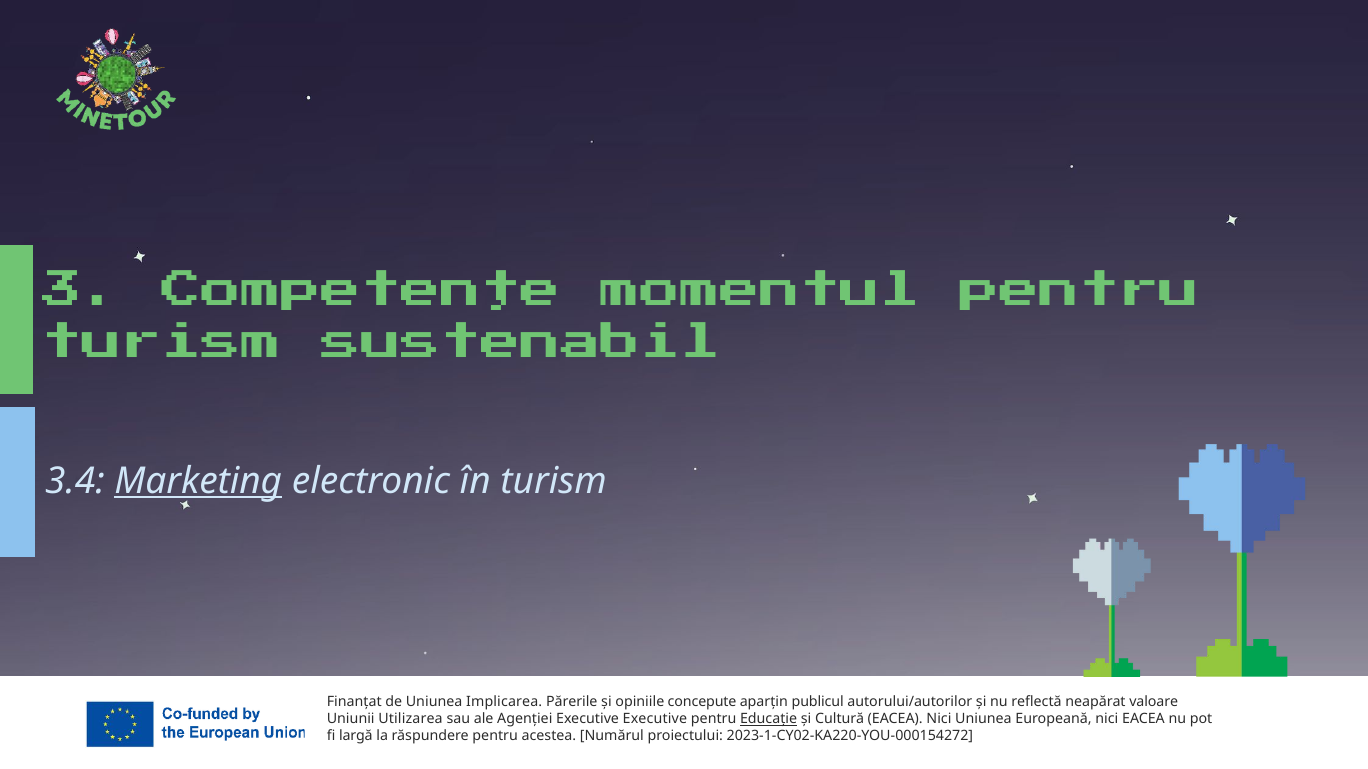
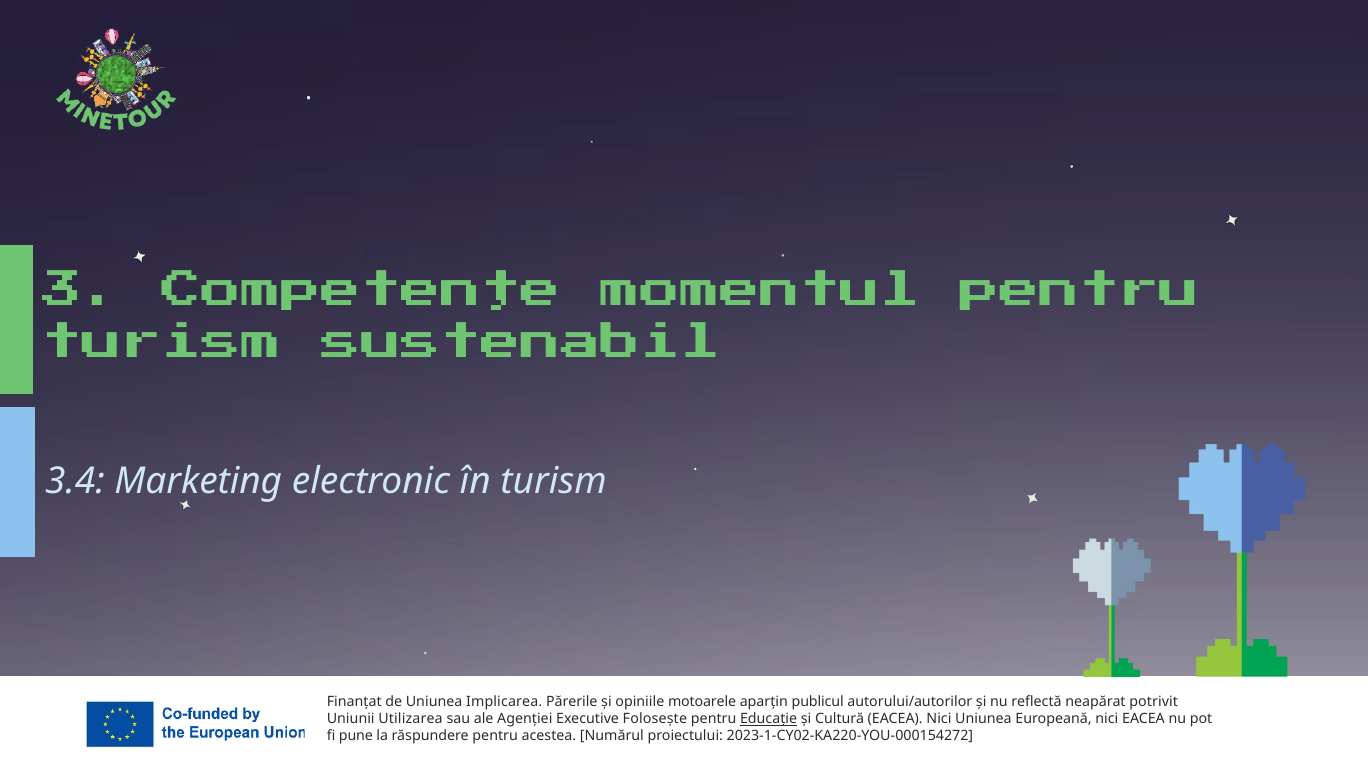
Marketing underline: present -> none
concepute: concepute -> motoarele
valoare: valoare -> potrivit
Executive Executive: Executive -> Folosește
largă: largă -> pune
